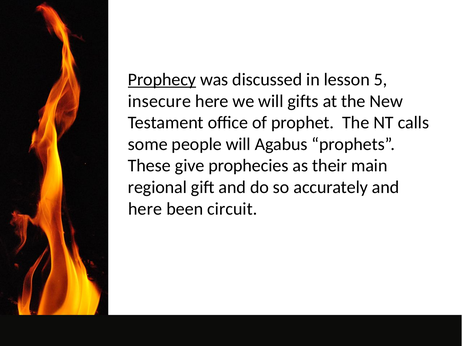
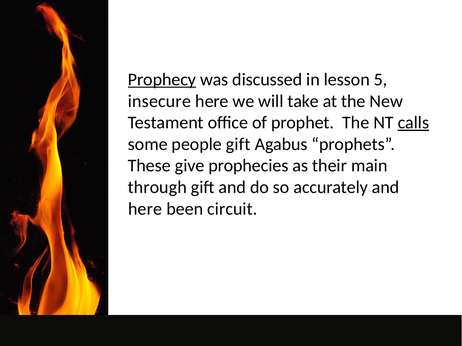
gifts: gifts -> take
calls underline: none -> present
people will: will -> gift
regional: regional -> through
